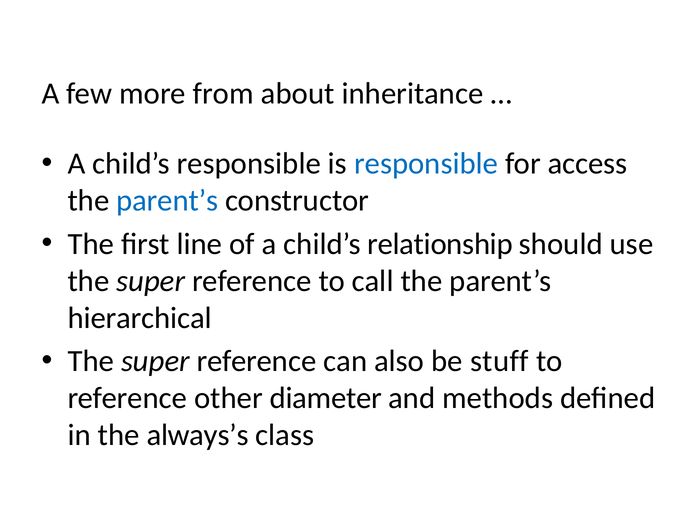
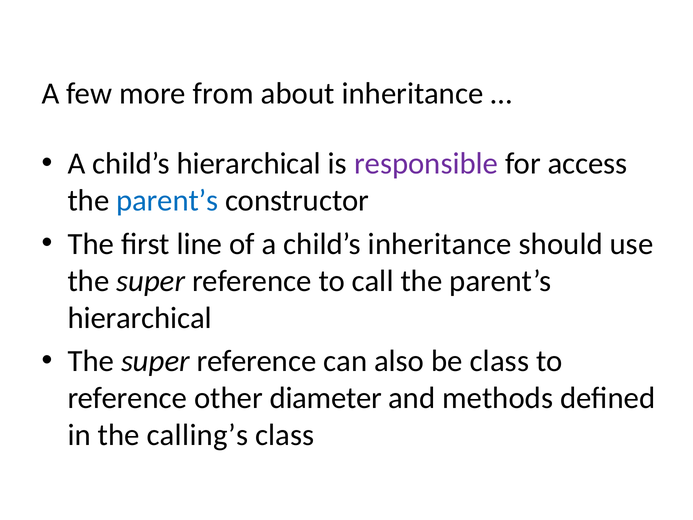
child’s responsible: responsible -> hierarchical
responsible at (426, 164) colour: blue -> purple
child’s relationship: relationship -> inheritance
be stuff: stuff -> class
always’s: always’s -> calling’s
